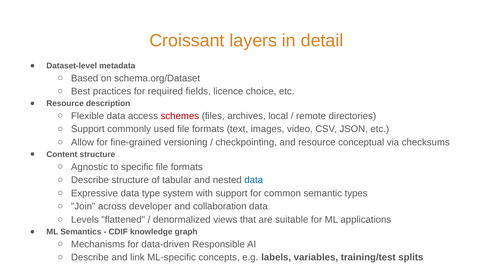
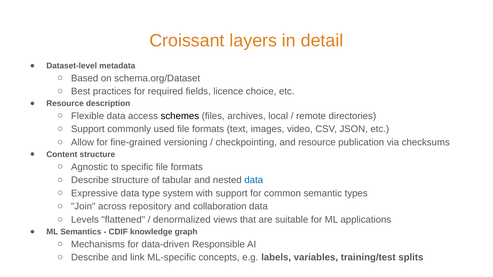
schemes colour: red -> black
conceptual: conceptual -> publication
developer: developer -> repository
